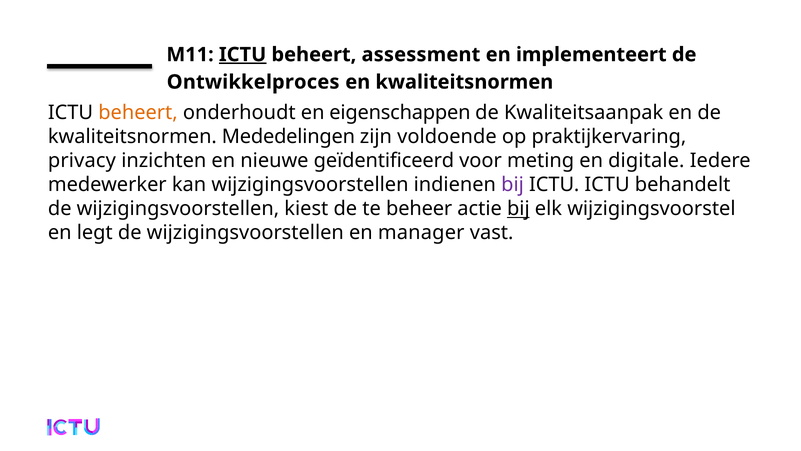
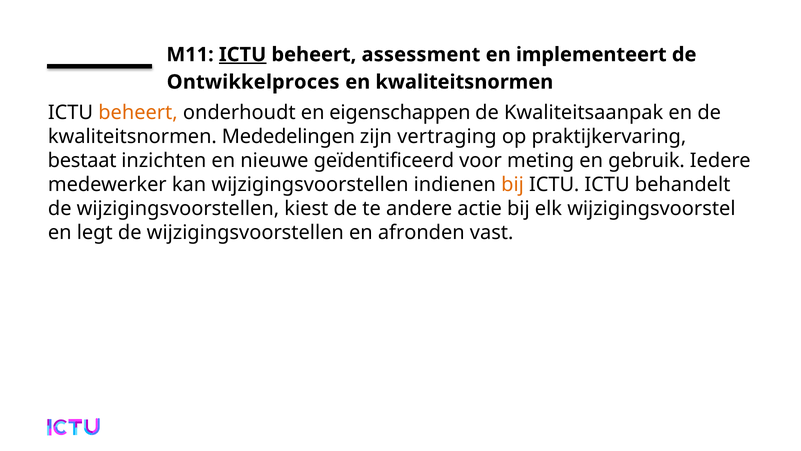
voldoende: voldoende -> vertraging
privacy: privacy -> bestaat
digitale: digitale -> gebruik
bij at (513, 185) colour: purple -> orange
beheer: beheer -> andere
bij at (518, 209) underline: present -> none
manager: manager -> afronden
